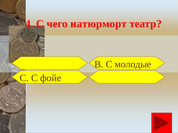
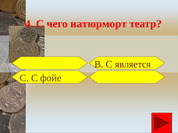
молодые: молодые -> является
